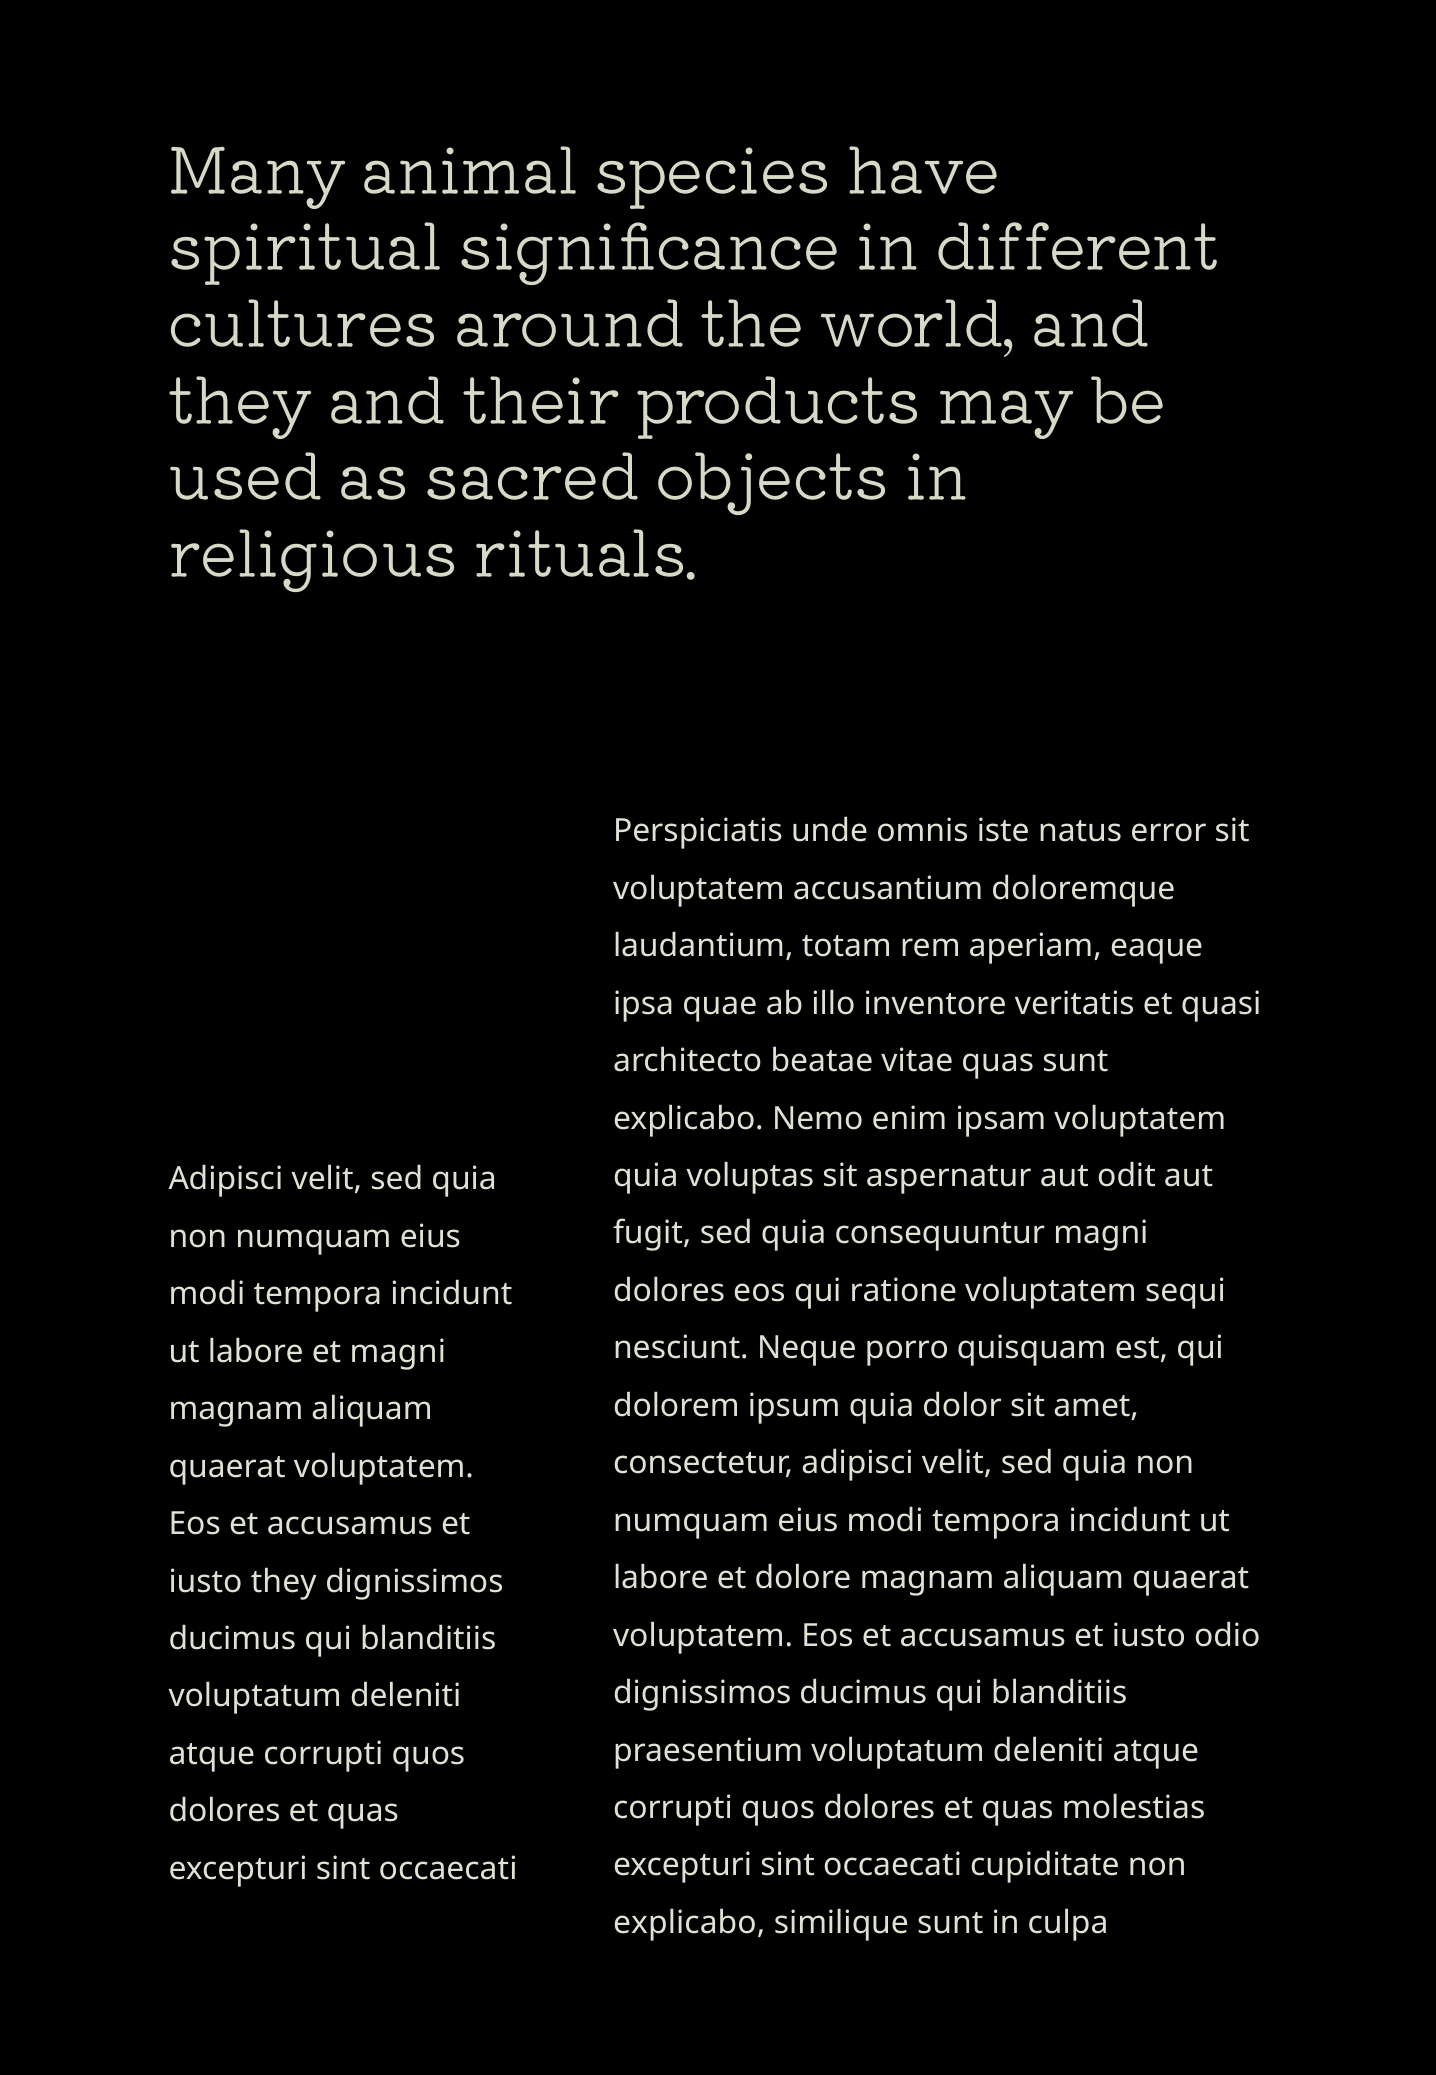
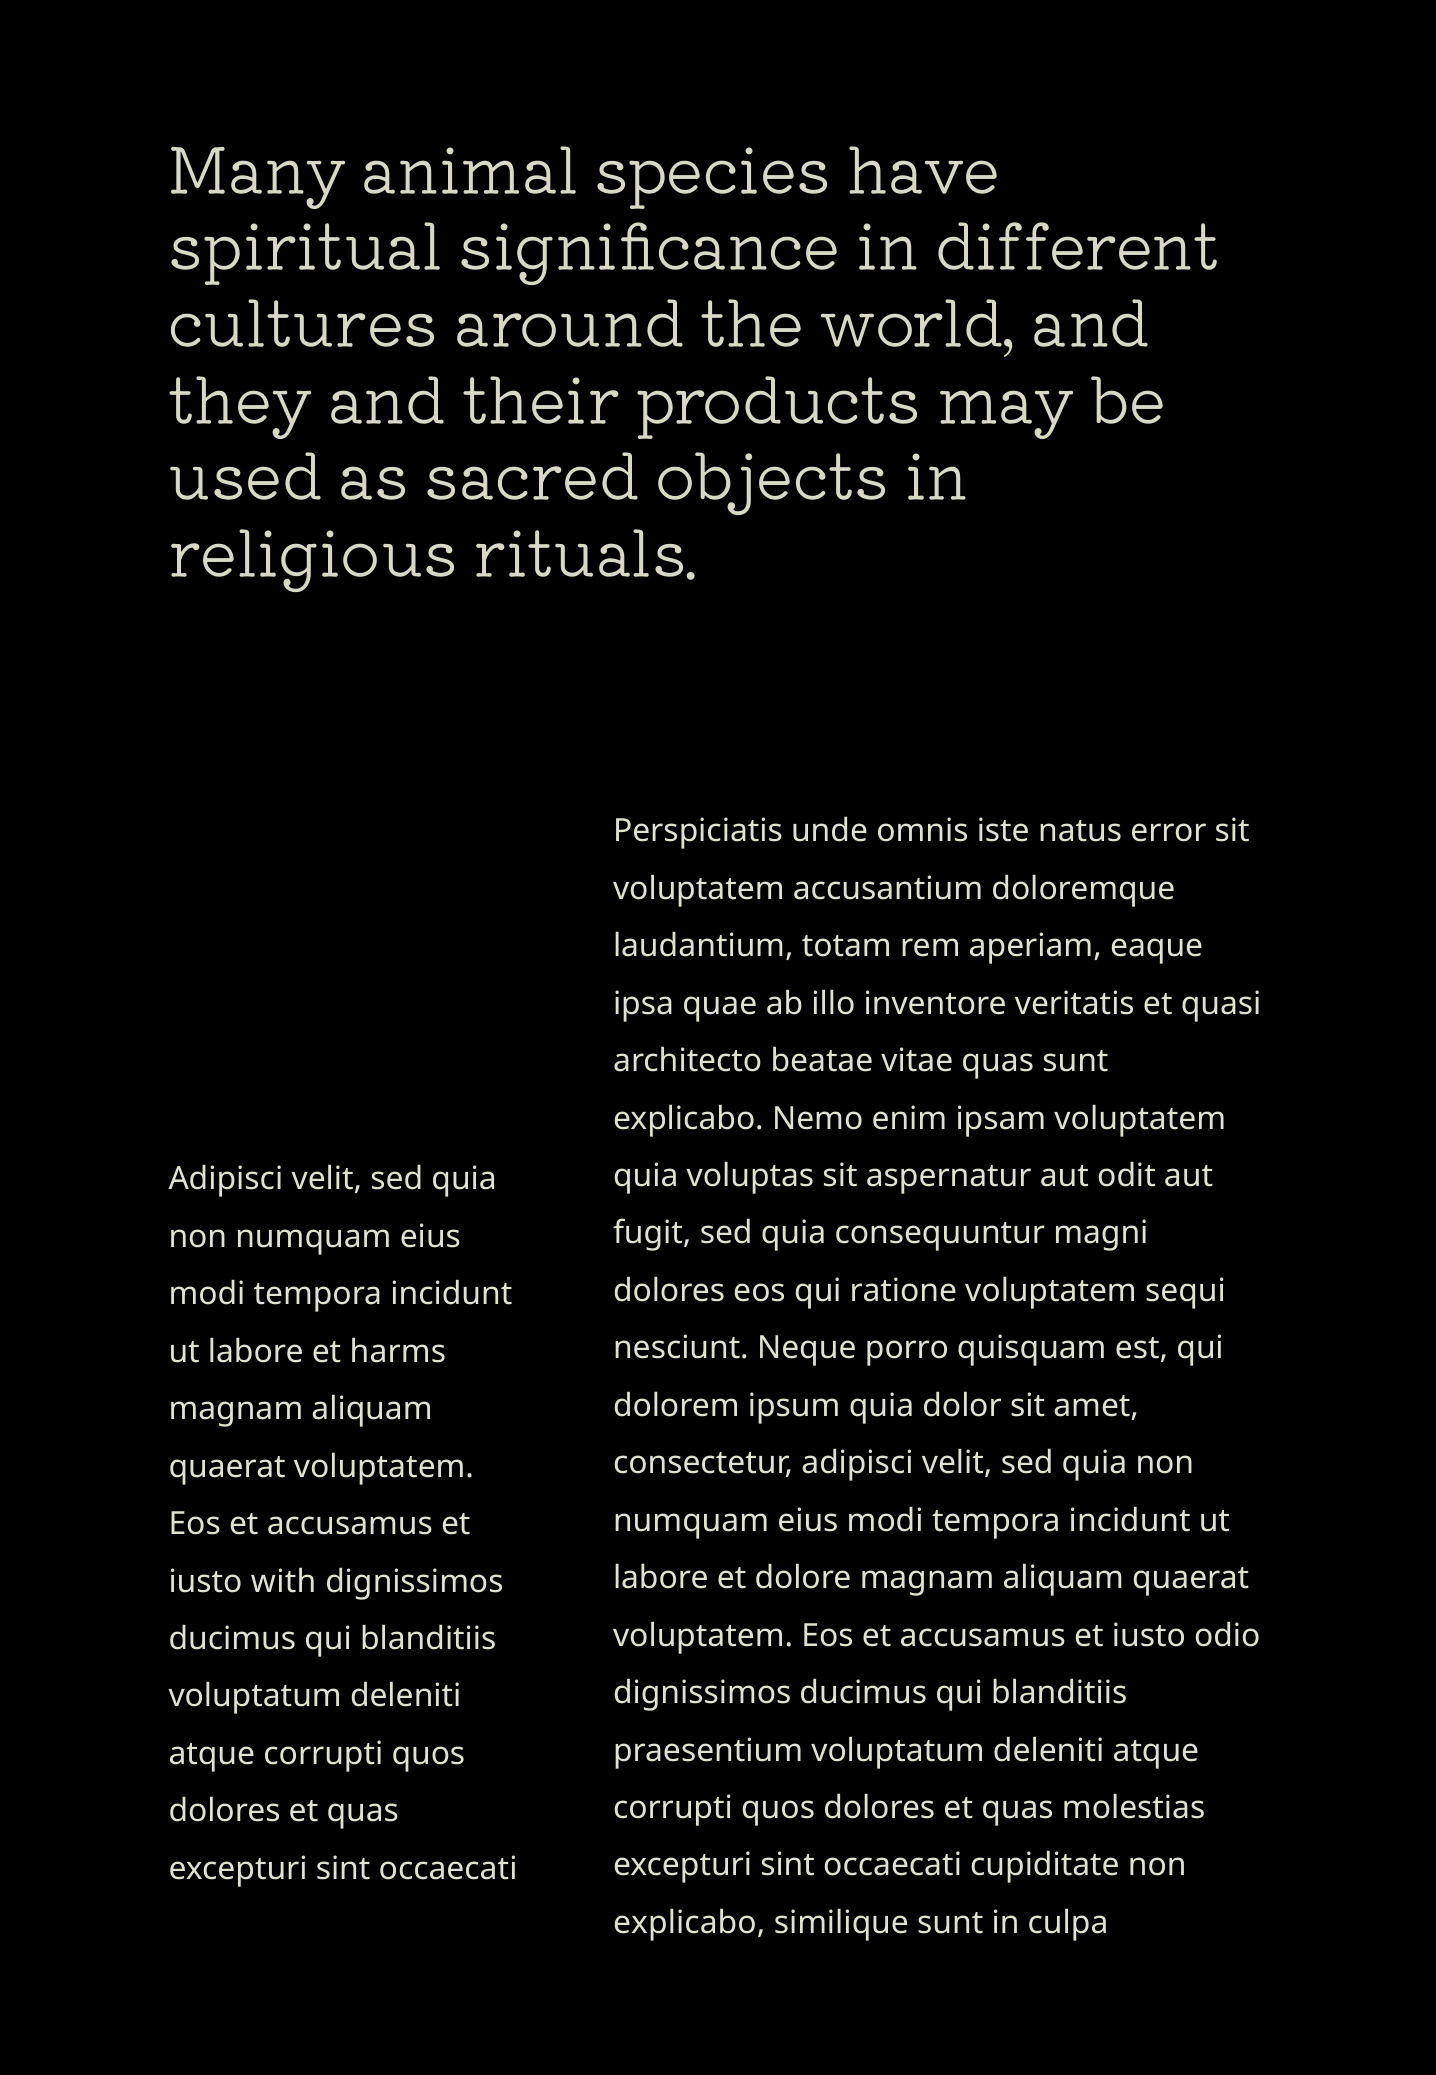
et magni: magni -> harms
iusto they: they -> with
